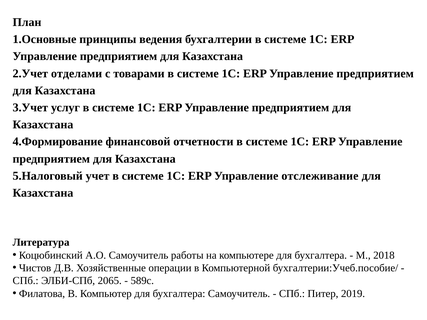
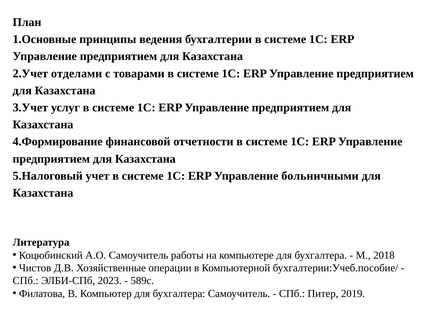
отслеживание: отслеживание -> больничными
2065: 2065 -> 2023
